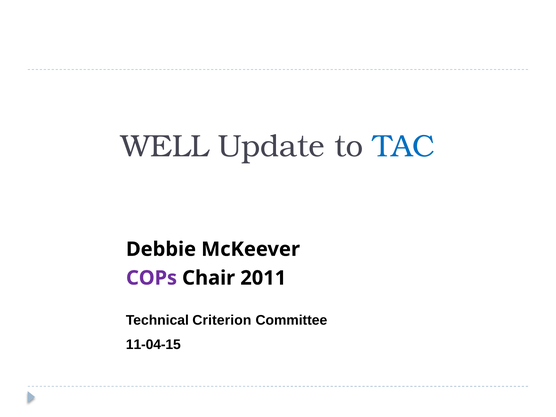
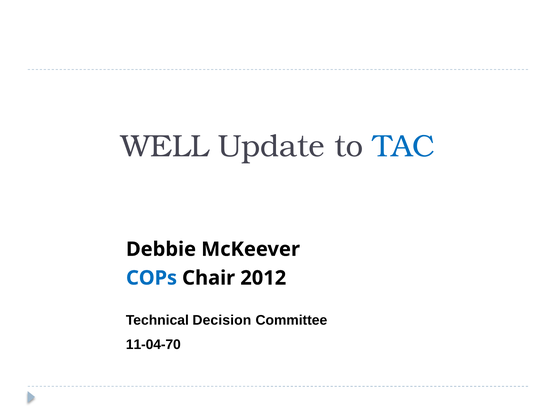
COPs colour: purple -> blue
2011: 2011 -> 2012
Criterion: Criterion -> Decision
11-04-15: 11-04-15 -> 11-04-70
